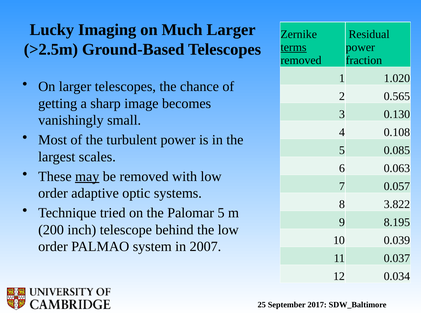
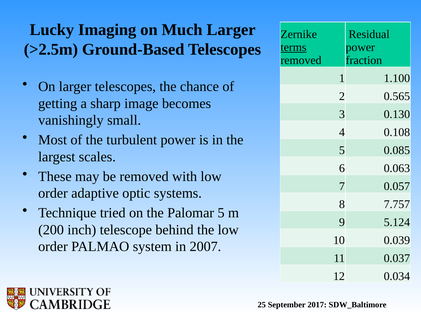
1.020: 1.020 -> 1.100
may underline: present -> none
3.822: 3.822 -> 7.757
8.195: 8.195 -> 5.124
